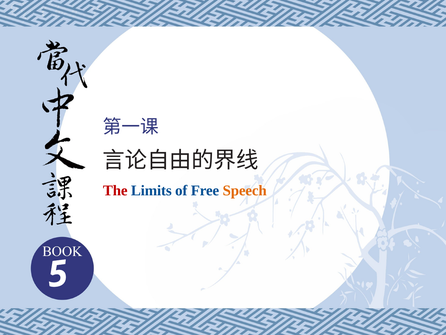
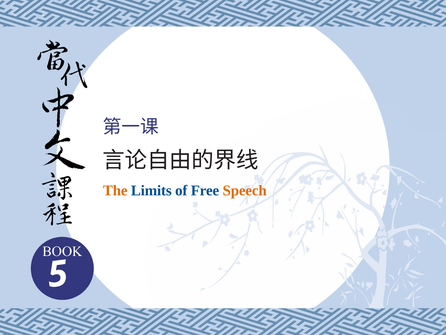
The colour: red -> orange
